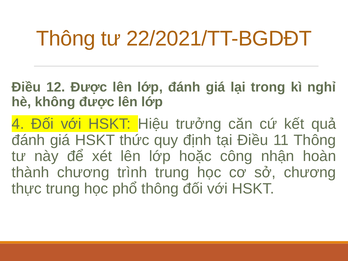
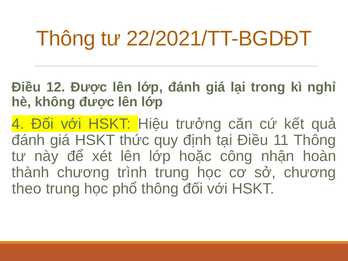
thực: thực -> theo
